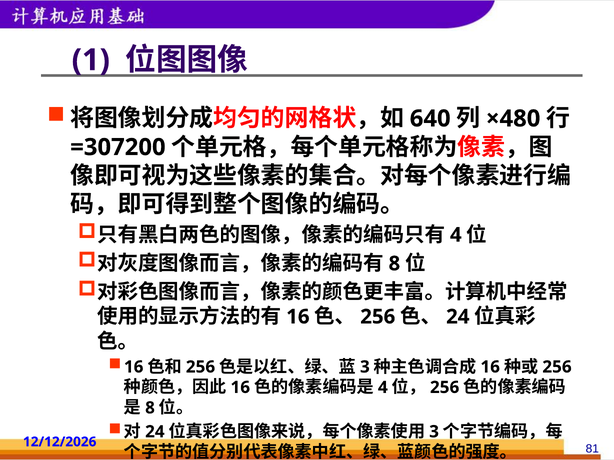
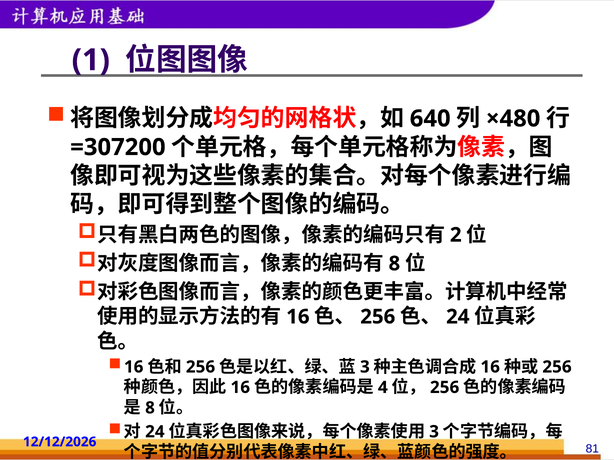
4 at (456, 235): 4 -> 2
